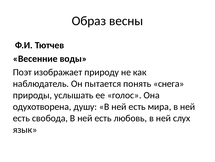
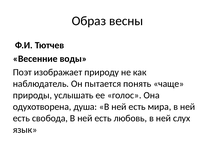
снега: снега -> чаще
душу: душу -> душа
